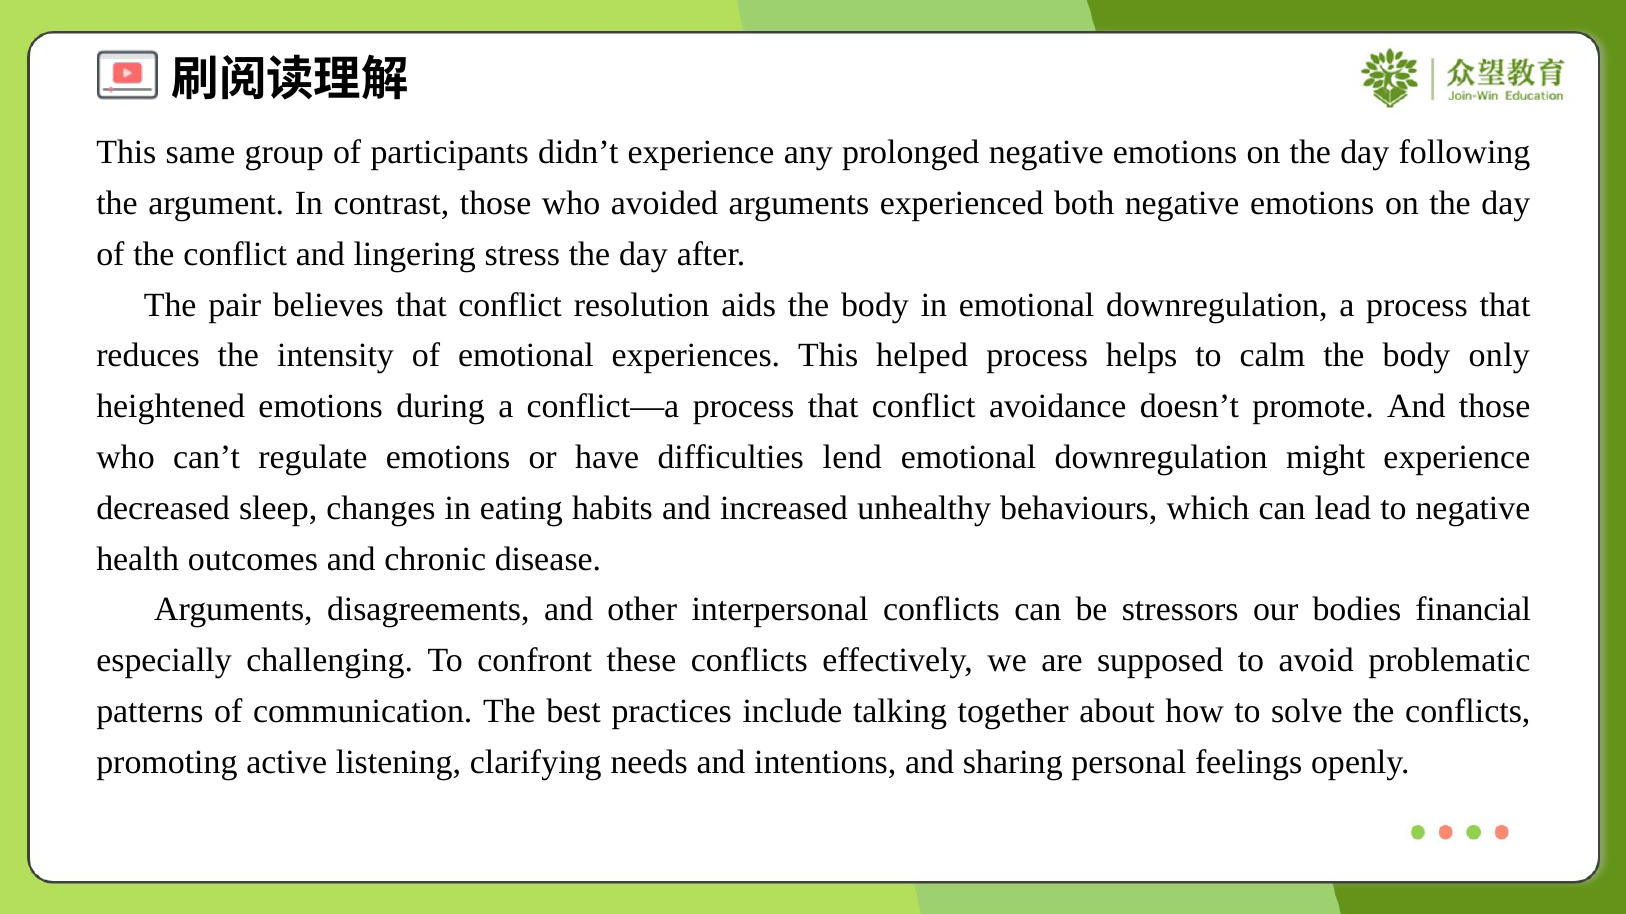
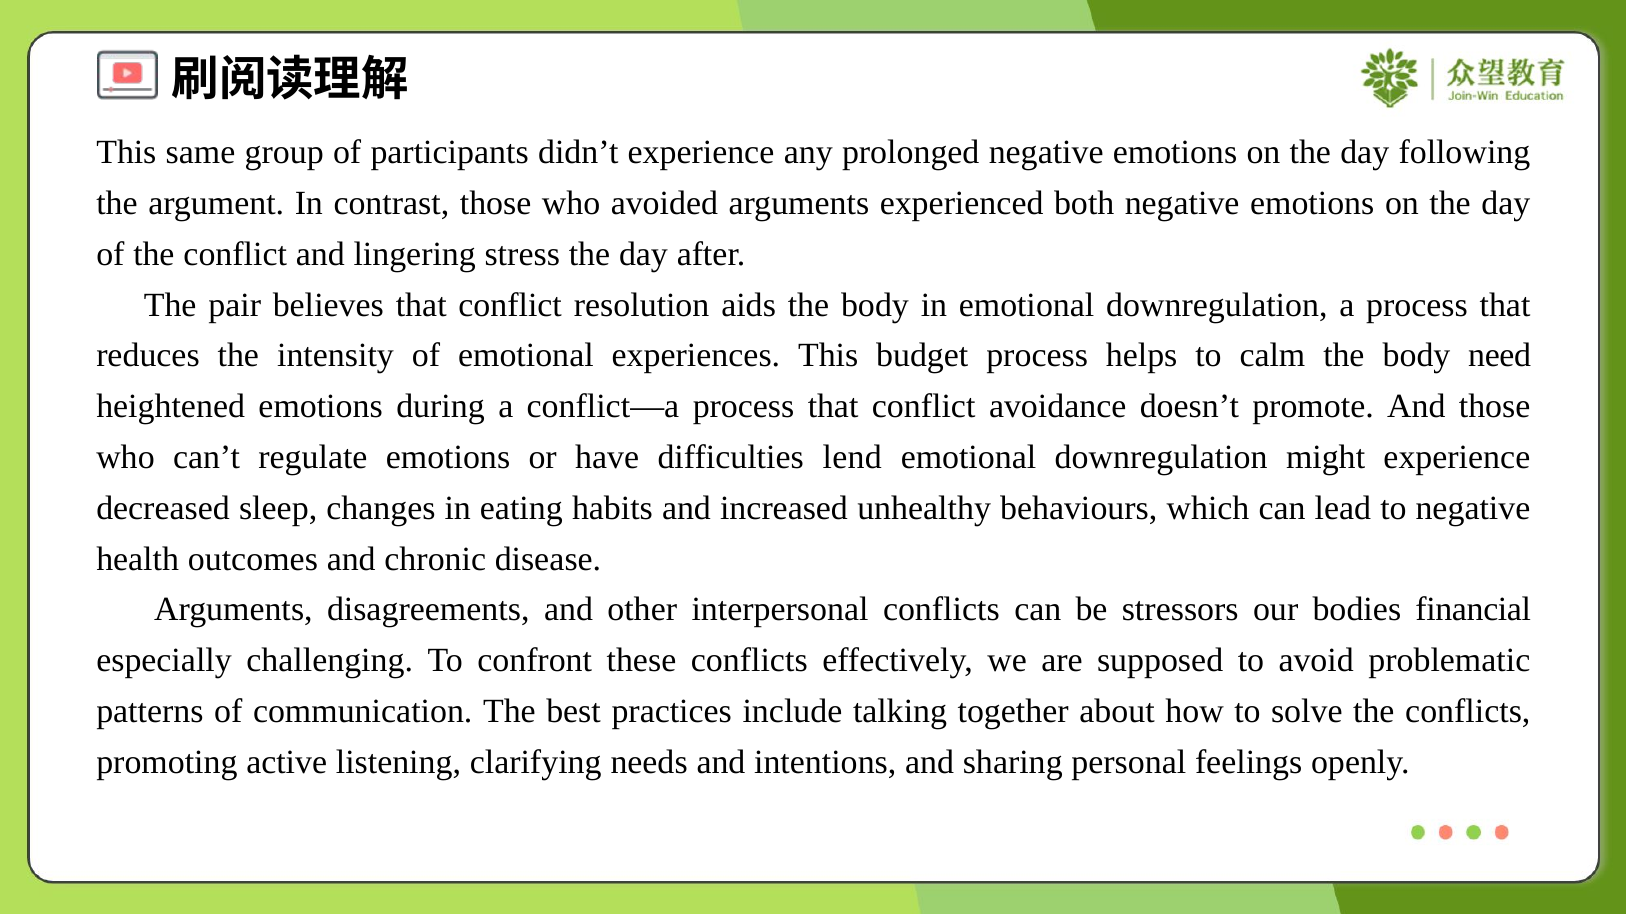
helped: helped -> budget
only: only -> need
